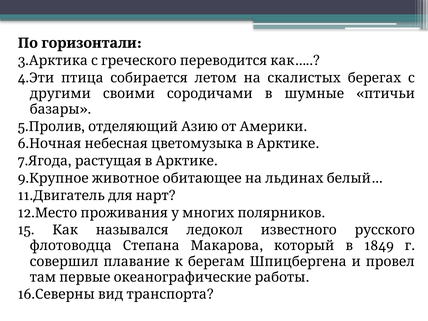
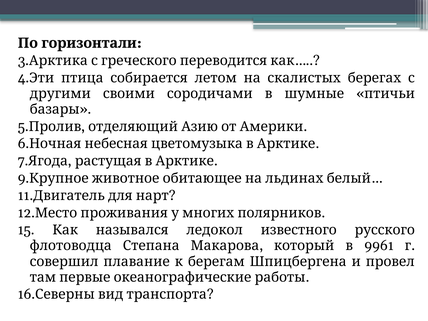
1849: 1849 -> 9961
